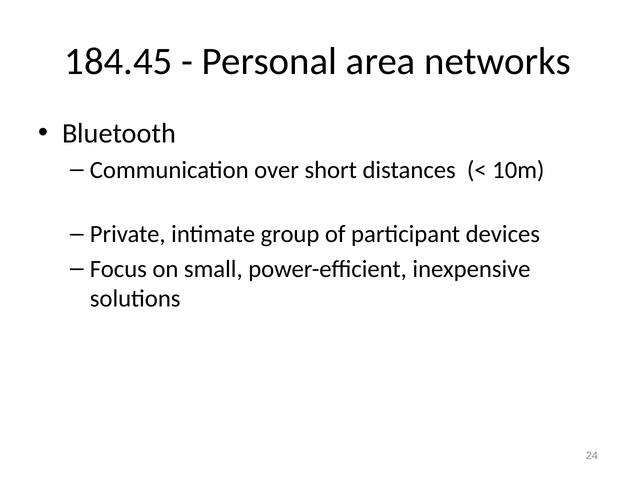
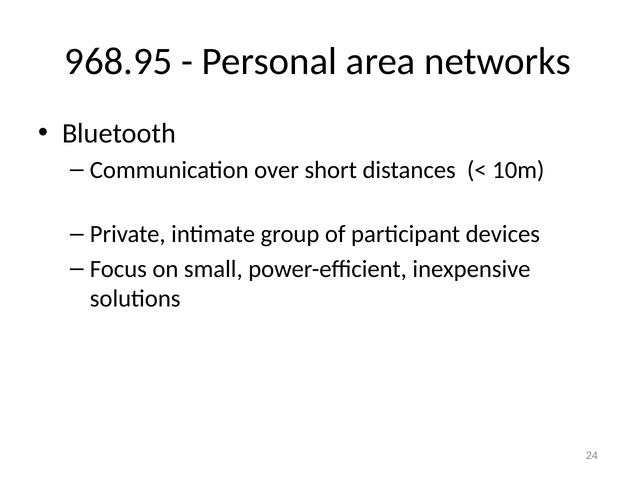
184.45: 184.45 -> 968.95
